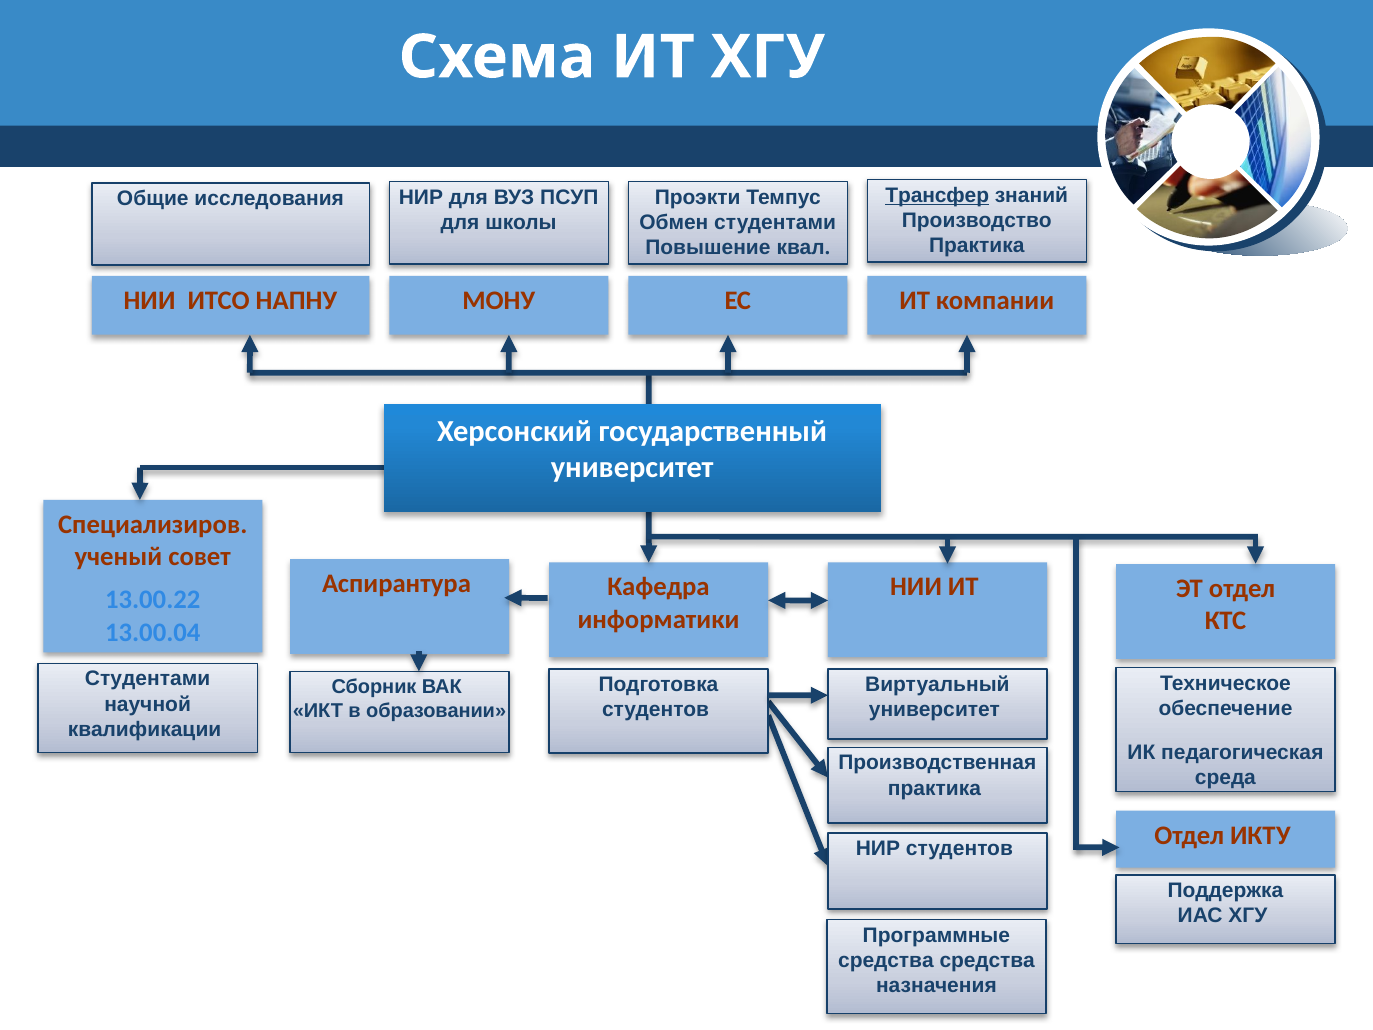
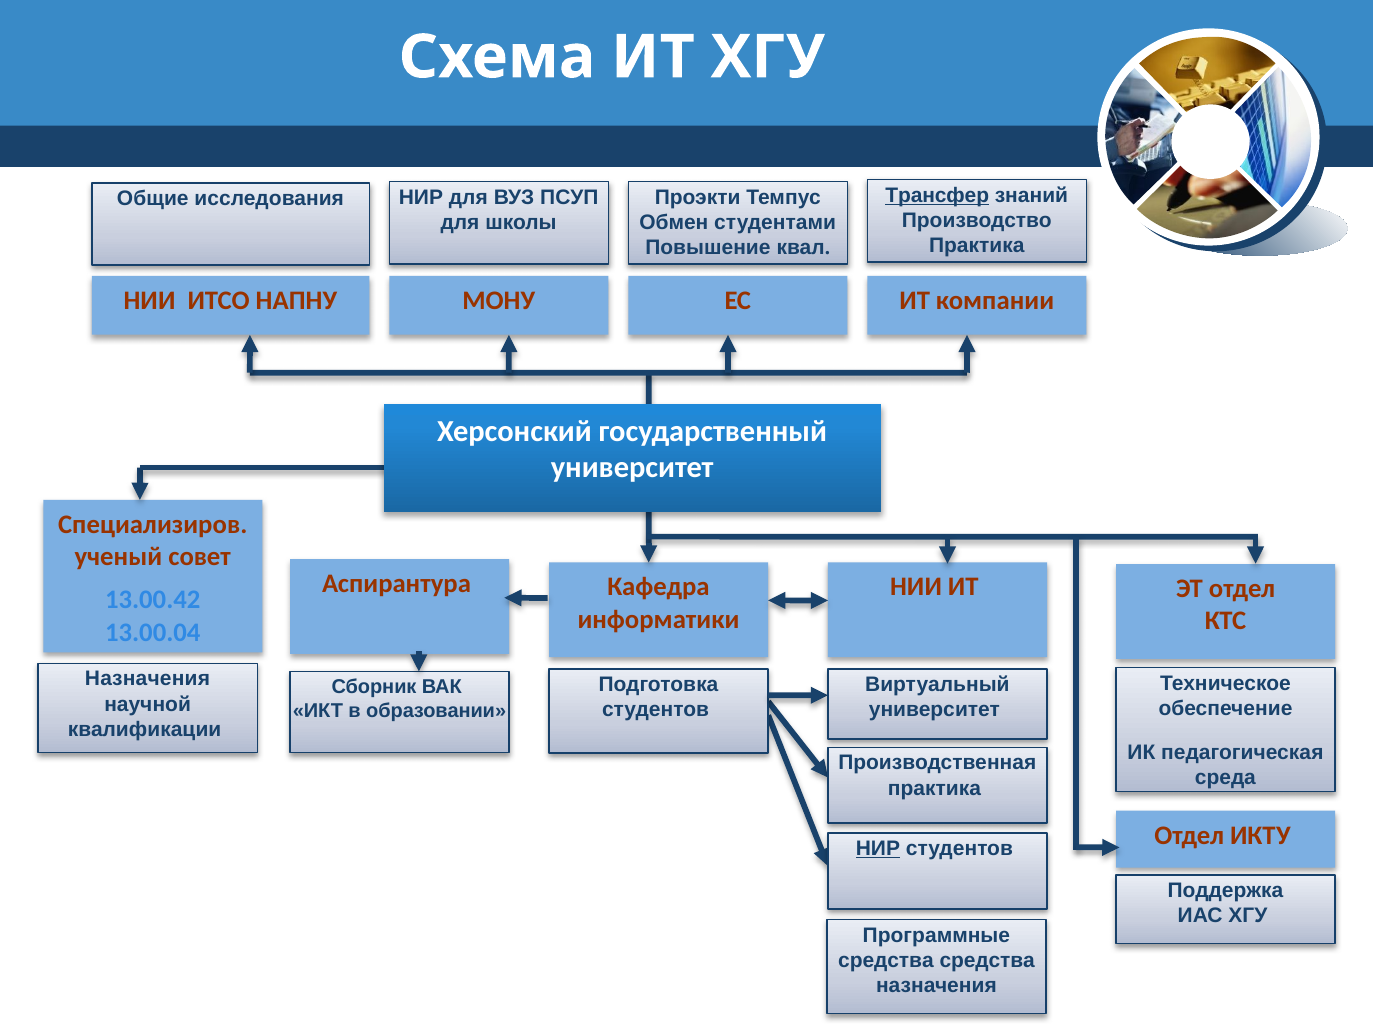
13.00.22: 13.00.22 -> 13.00.42
Студентами at (148, 679): Студентами -> Назначения
НИР at (878, 849) underline: none -> present
